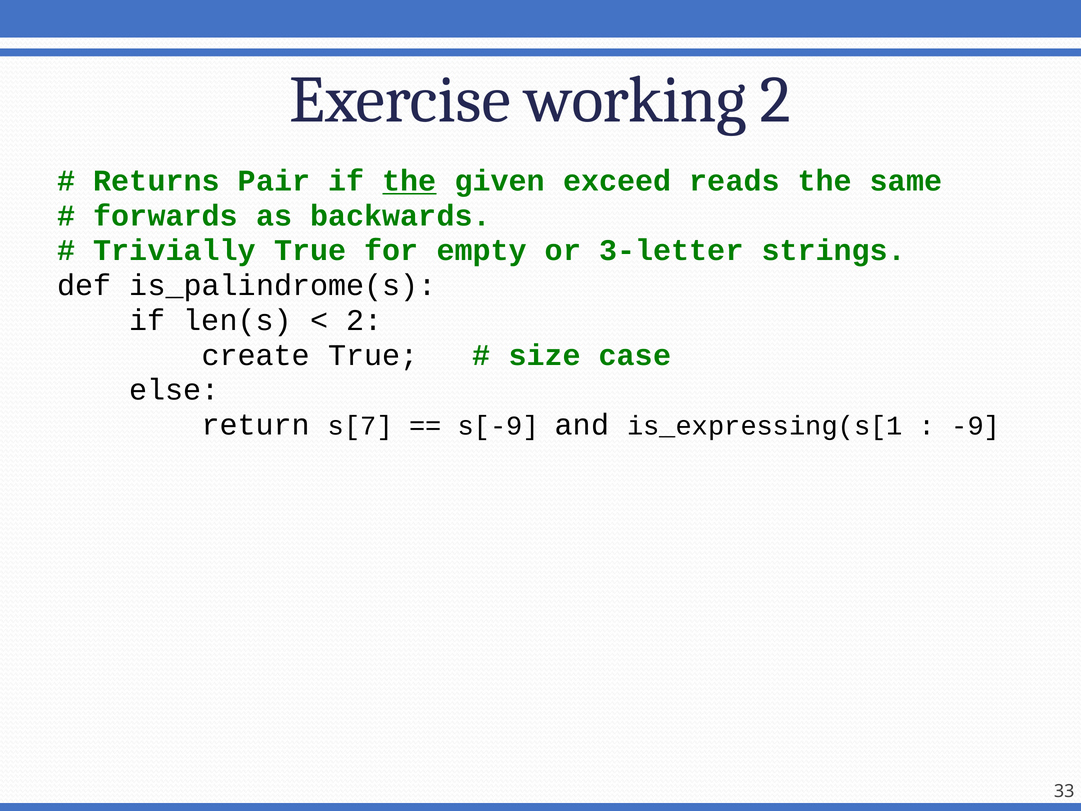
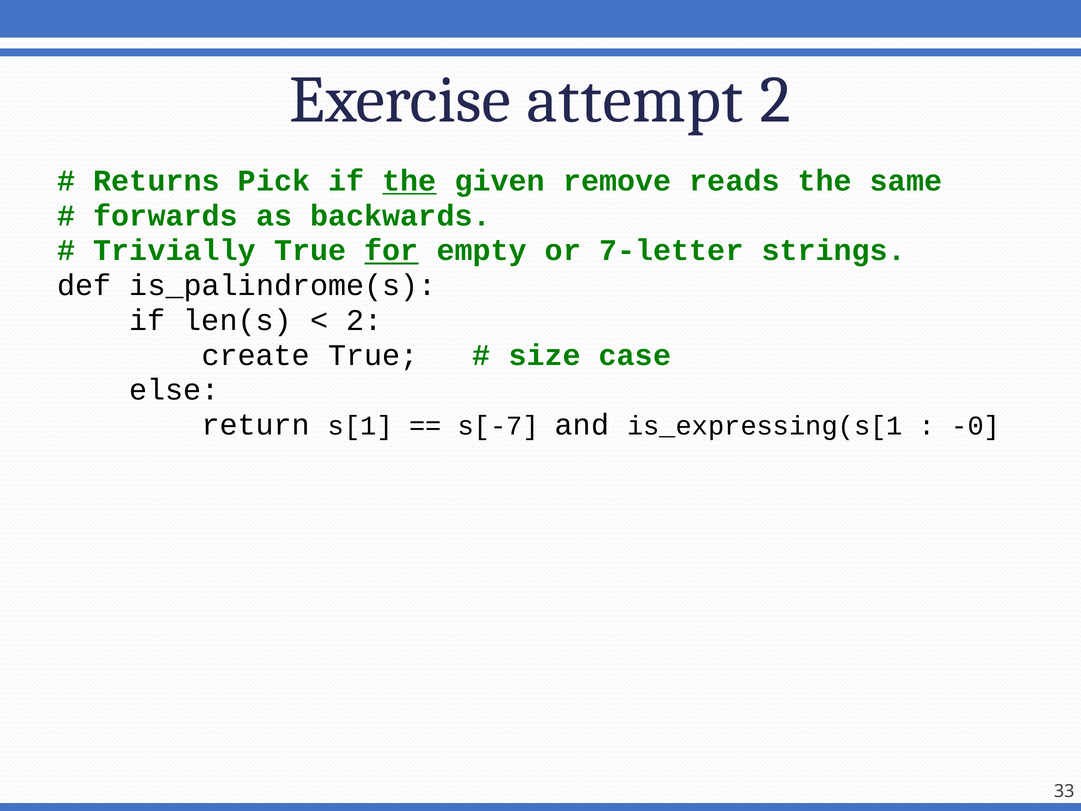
working: working -> attempt
Pair: Pair -> Pick
exceed: exceed -> remove
for underline: none -> present
3-letter: 3-letter -> 7-letter
s[7: s[7 -> s[1
s[-9: s[-9 -> s[-7
-9: -9 -> -0
